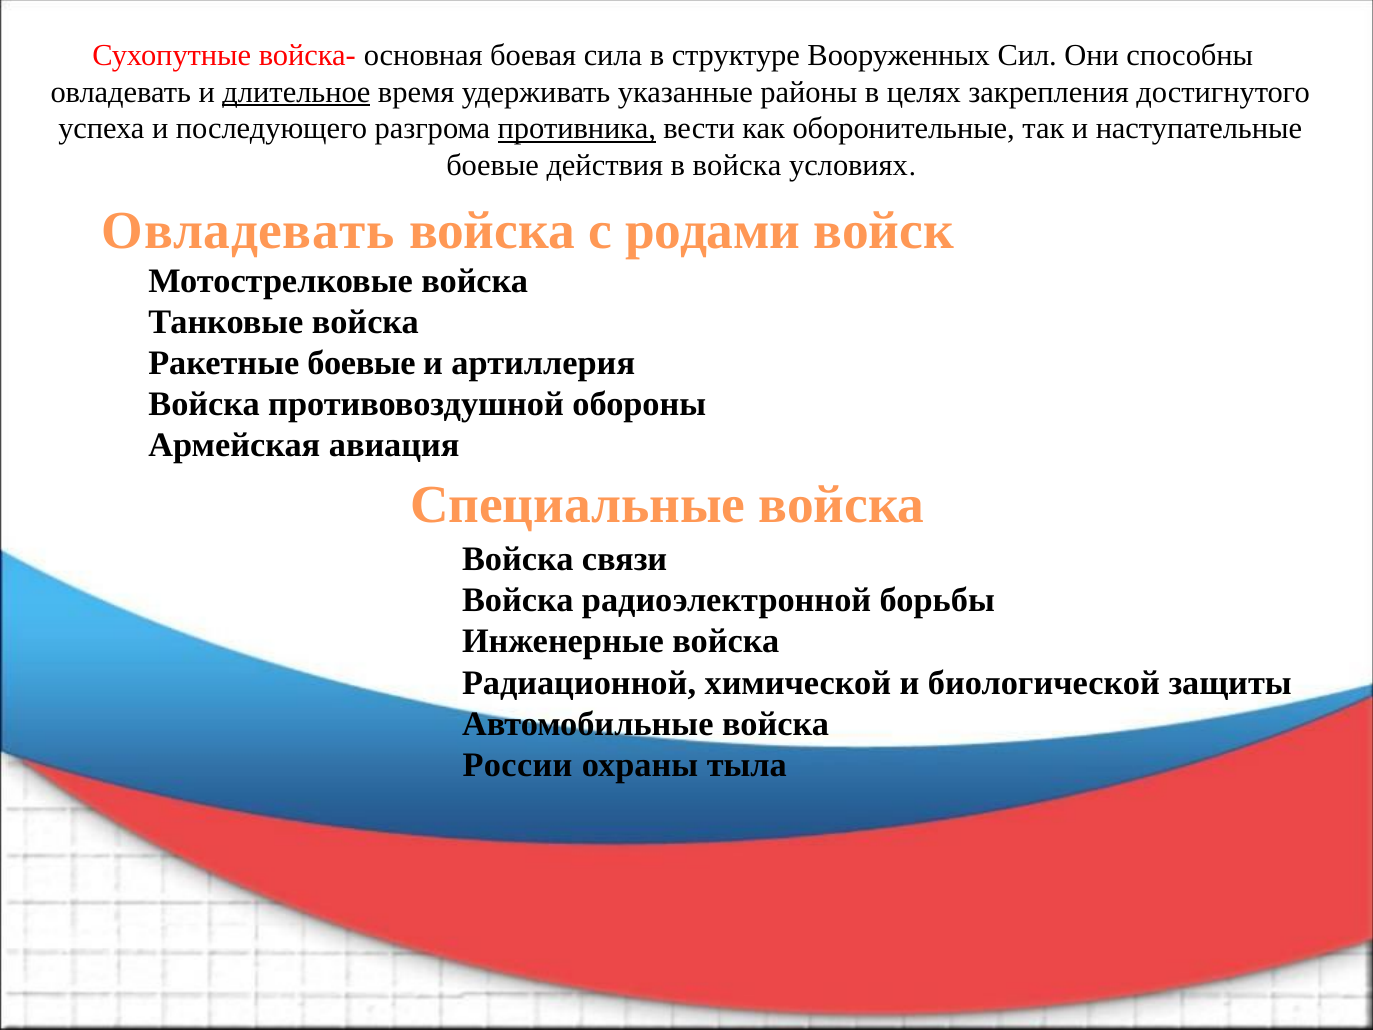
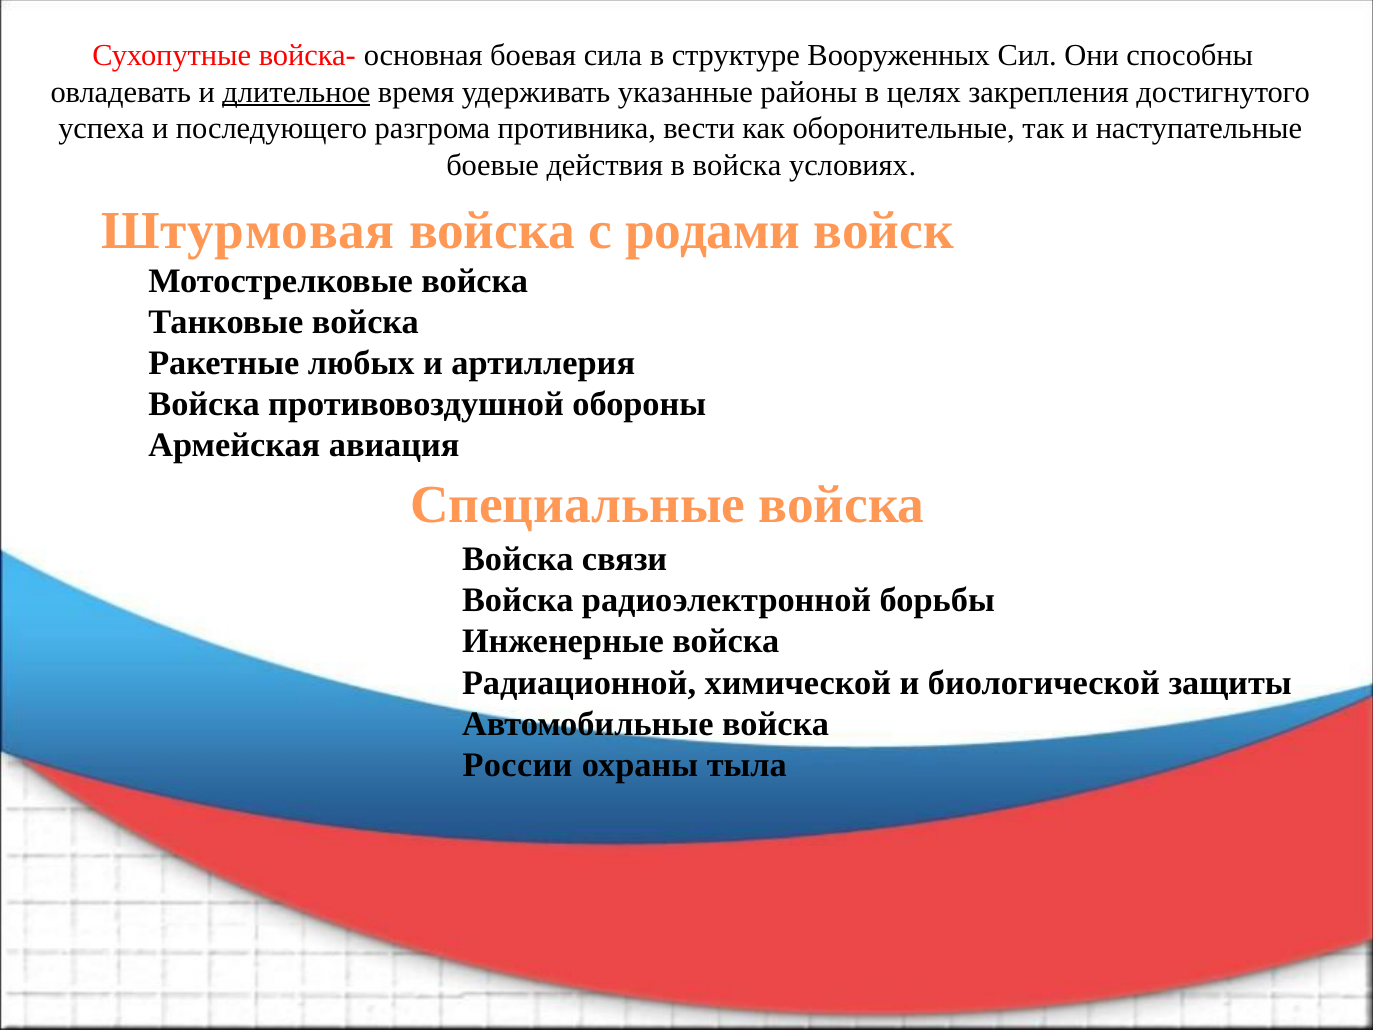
противника underline: present -> none
Овладевать at (248, 231): Овладевать -> Штурмовая
Ракетные боевые: боевые -> любых
